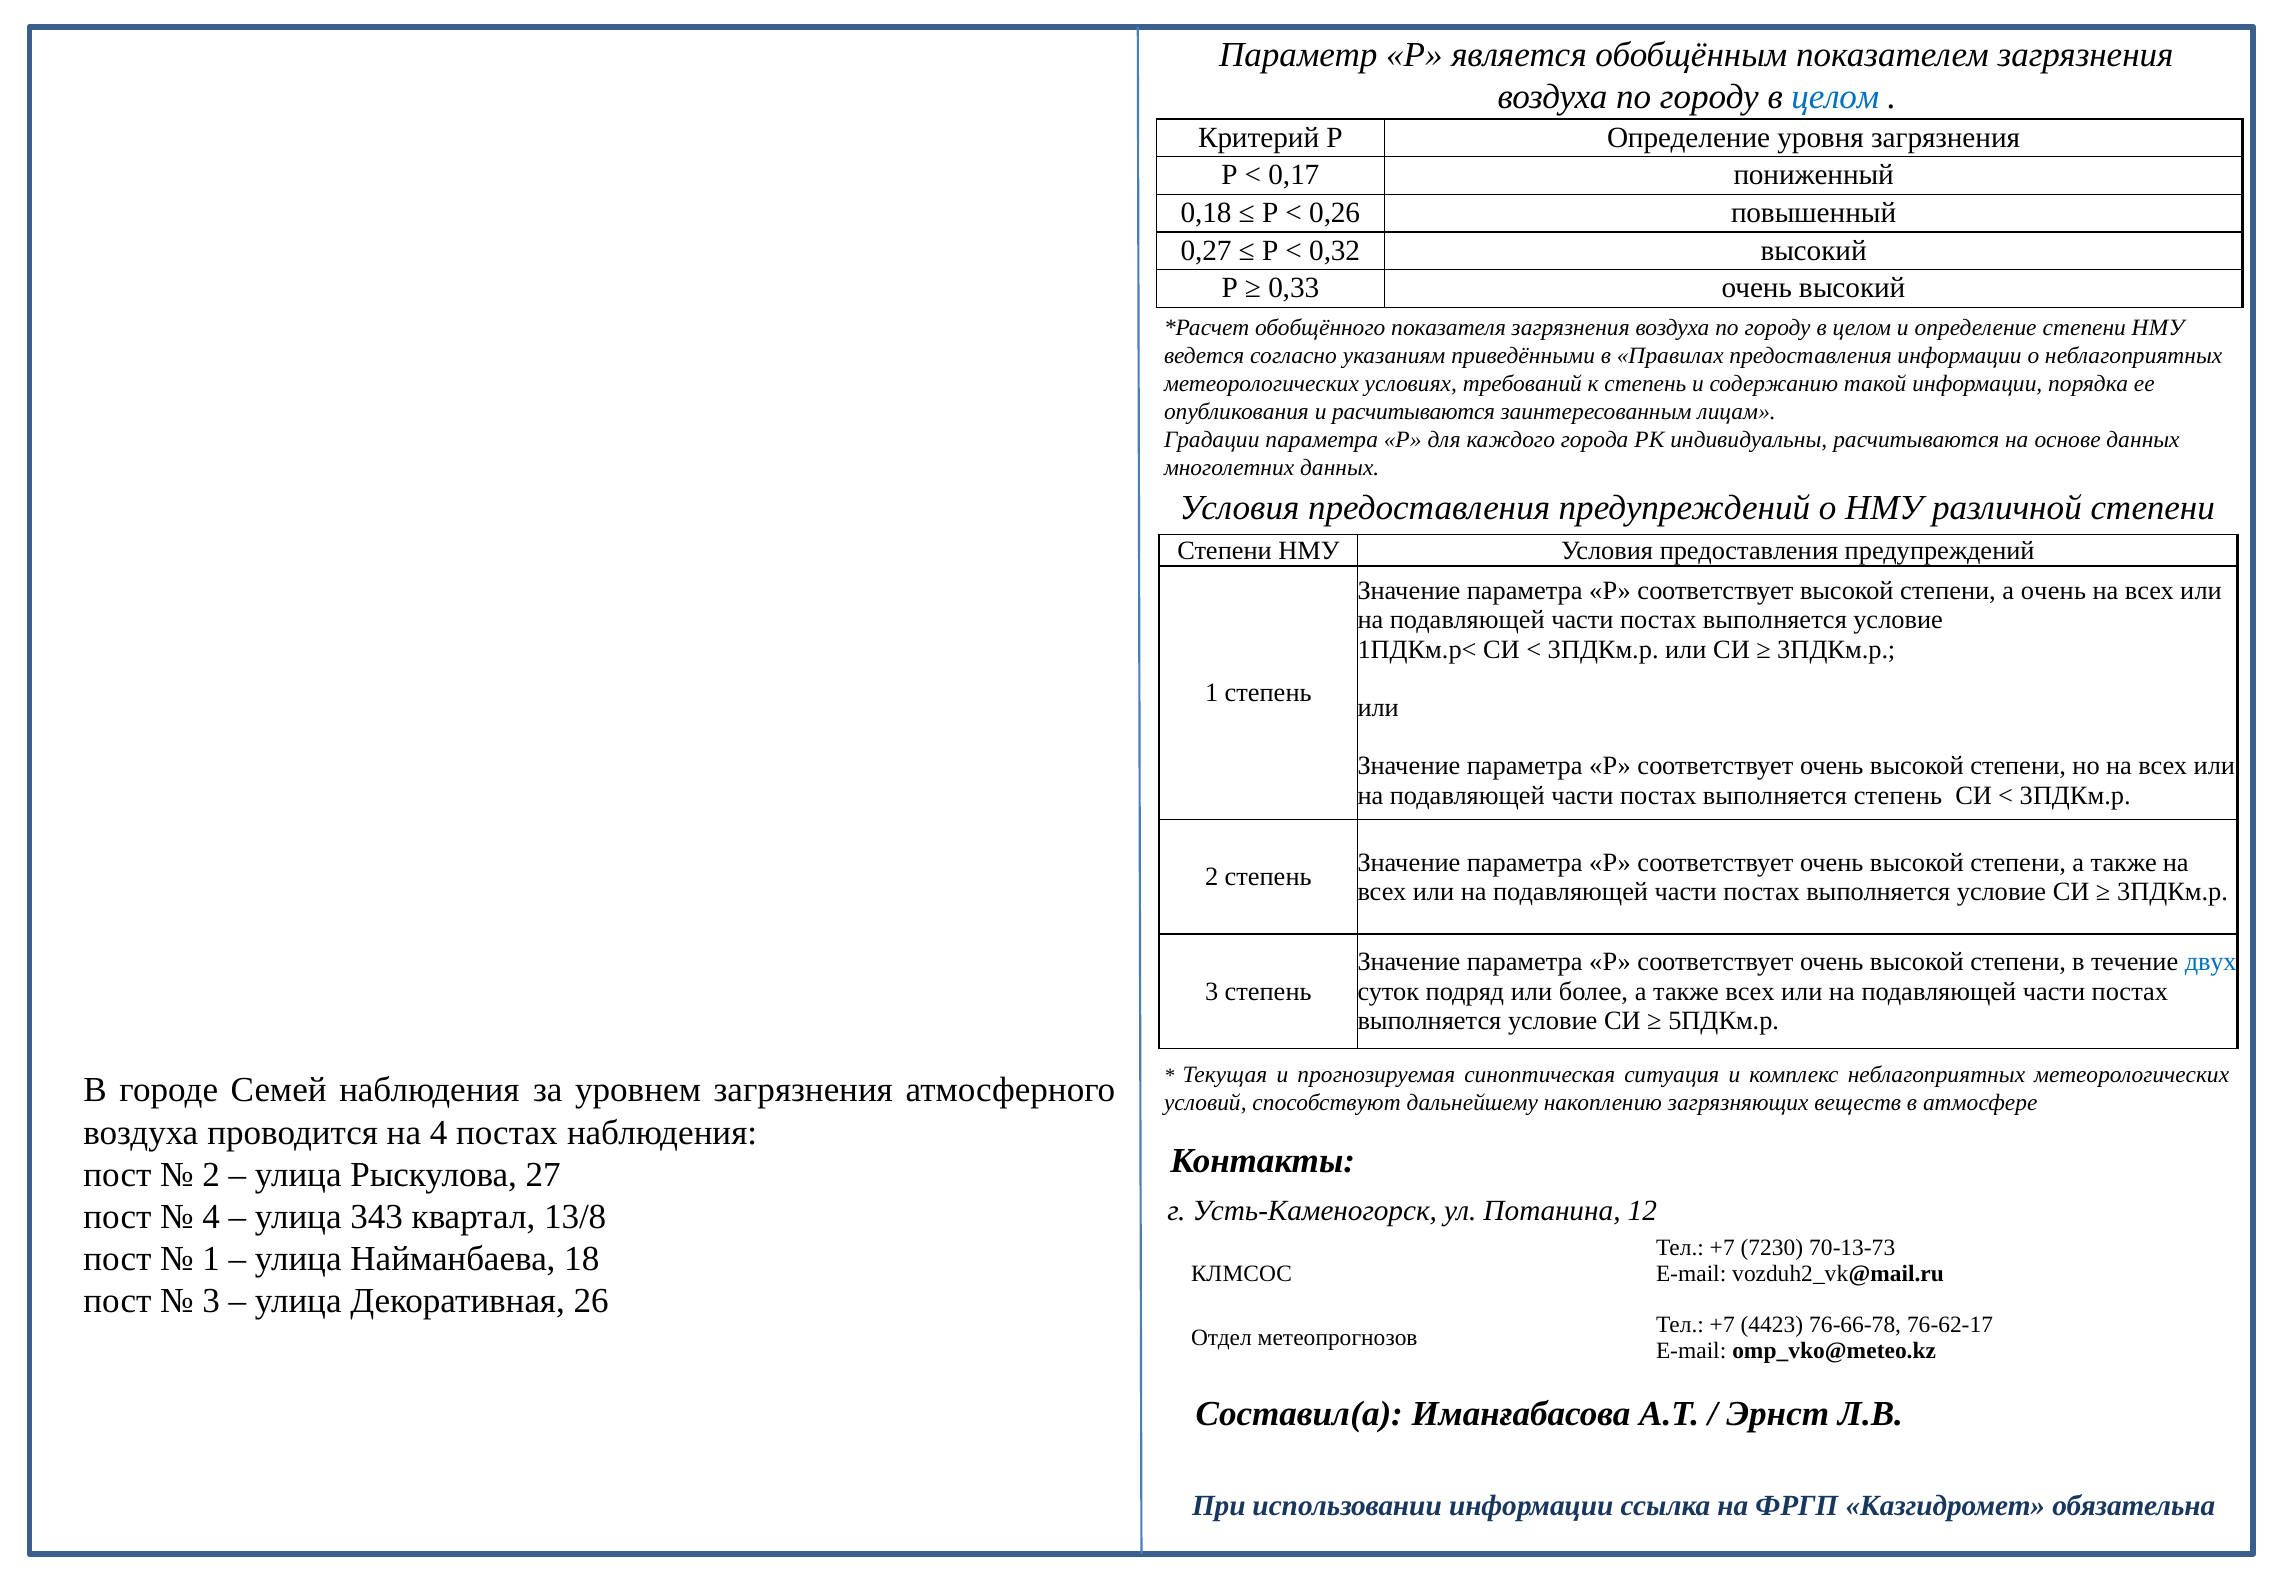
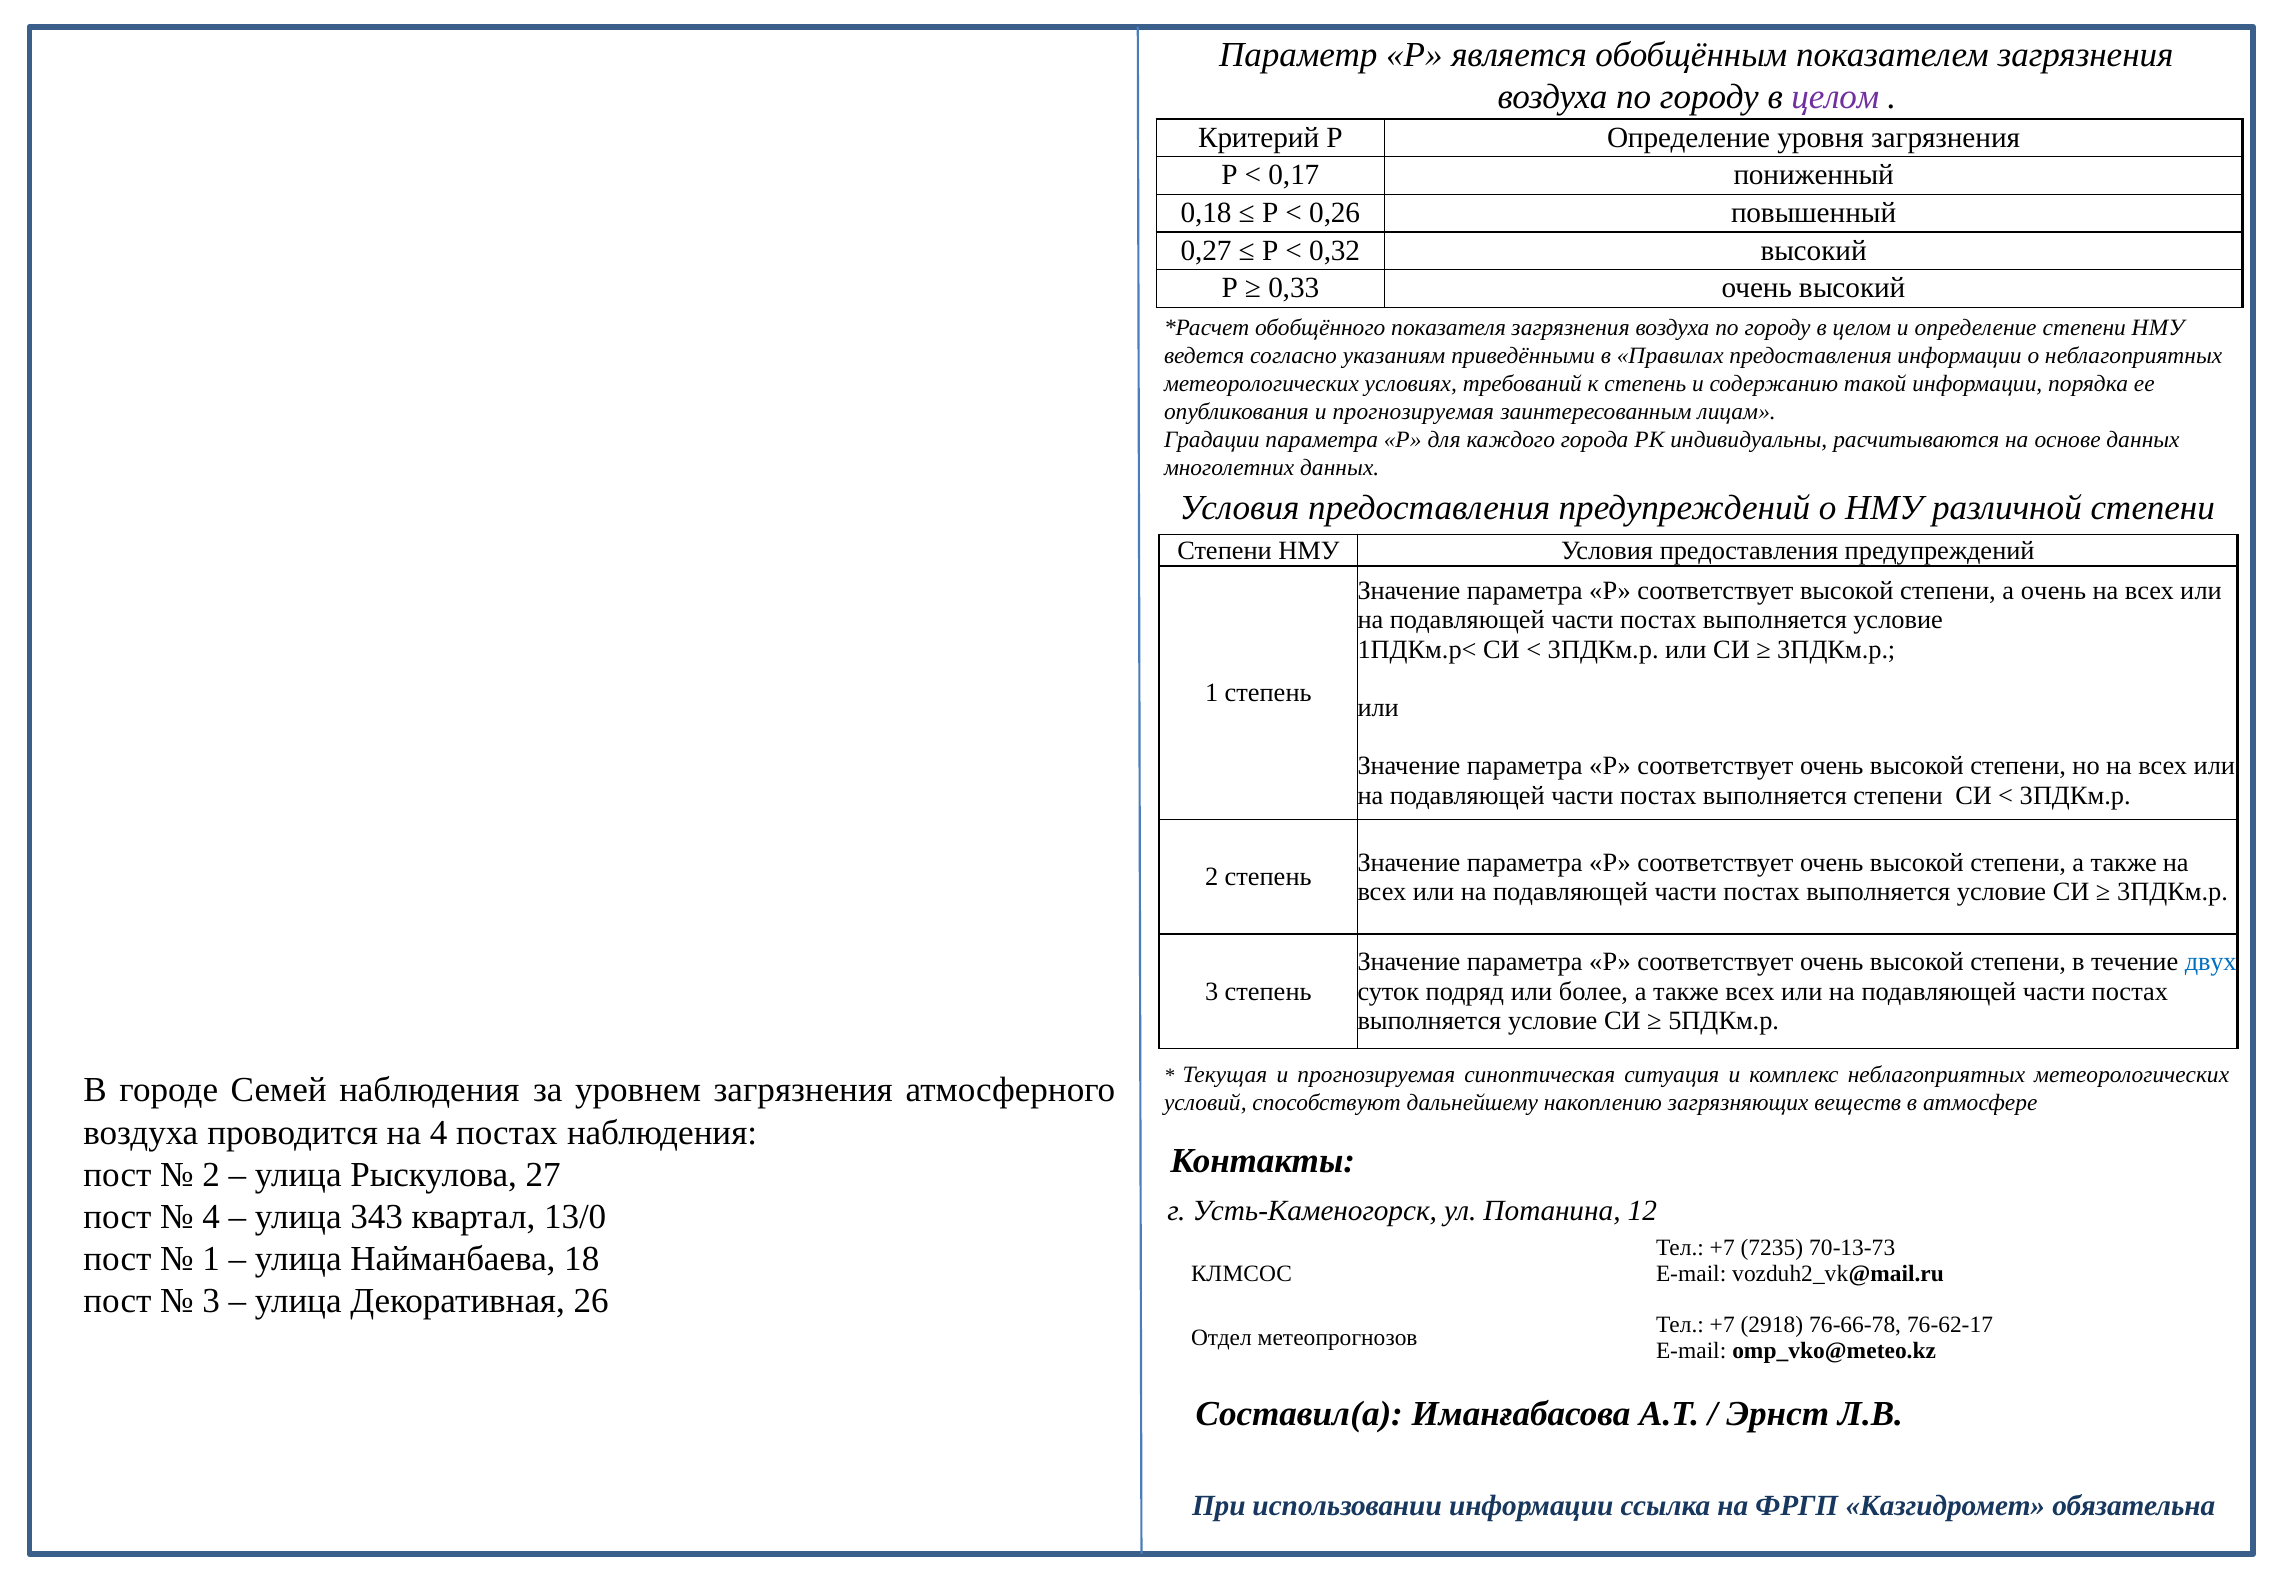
целом at (1835, 97) colour: blue -> purple
опубликования и расчитываются: расчитываются -> прогнозируемая
выполняется степень: степень -> степени
13/8: 13/8 -> 13/0
7230: 7230 -> 7235
4423: 4423 -> 2918
